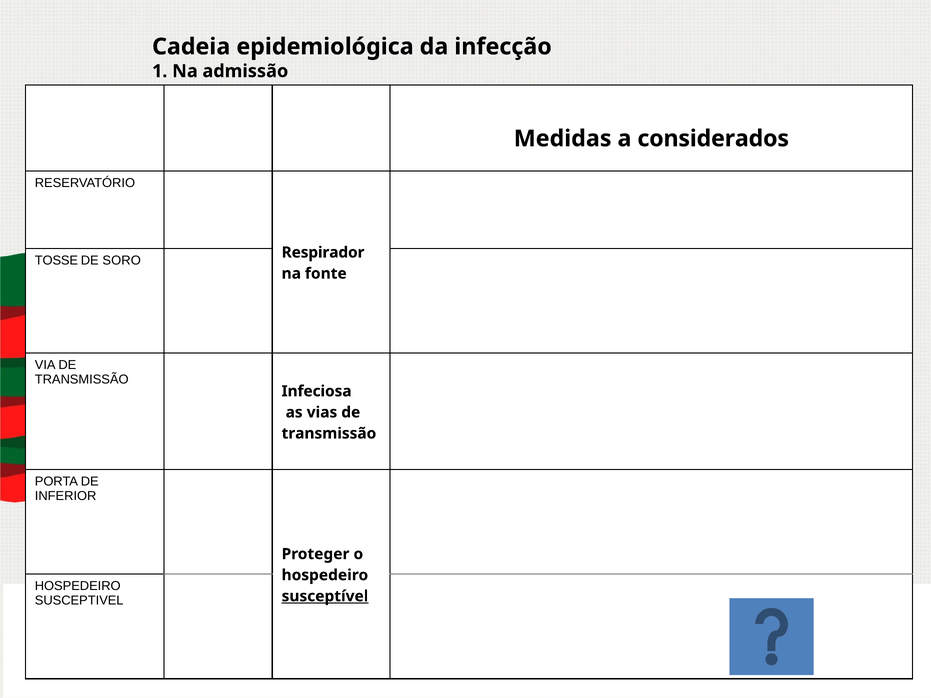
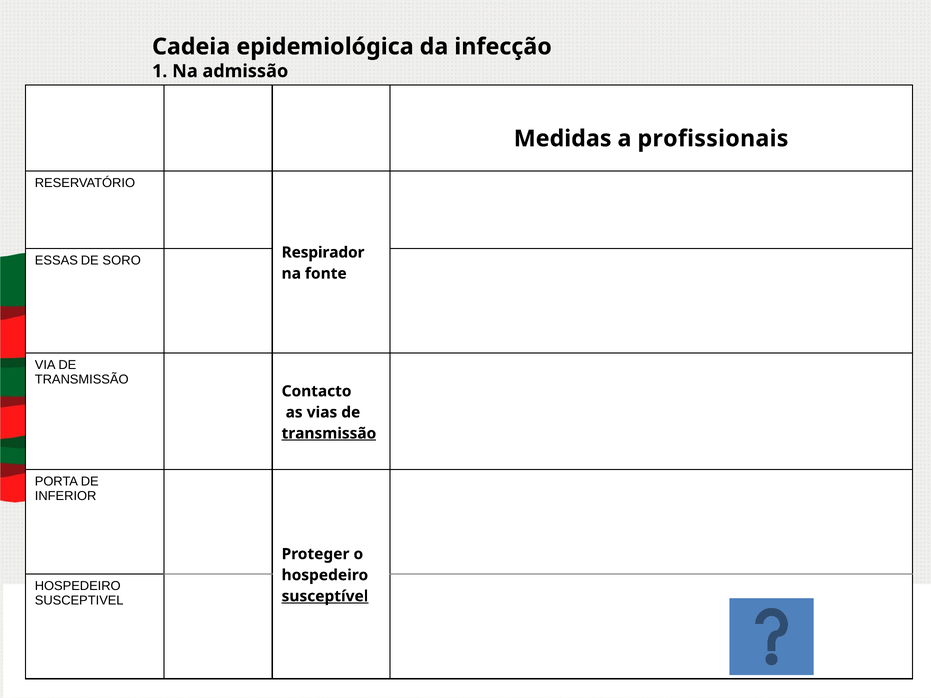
considerados: considerados -> profissionais
TOSSE: TOSSE -> ESSAS
Infeciosa: Infeciosa -> Contacto
transmissão at (329, 434) underline: none -> present
